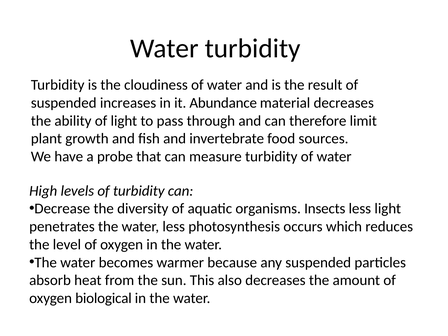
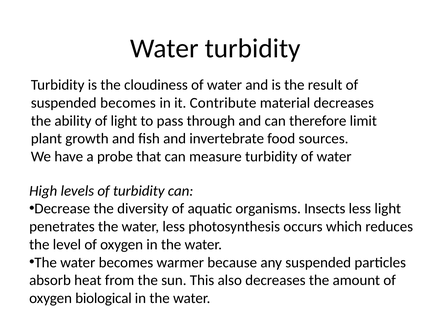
suspended increases: increases -> becomes
Abundance: Abundance -> Contribute
